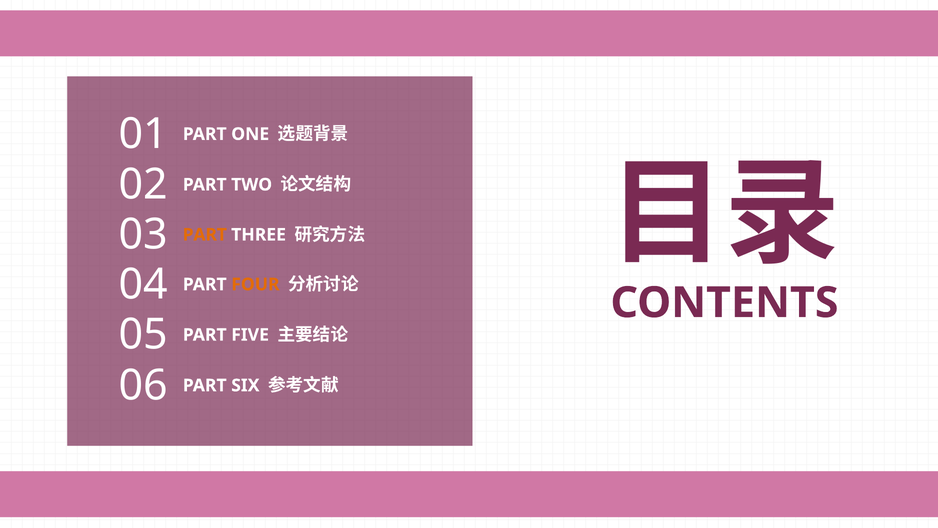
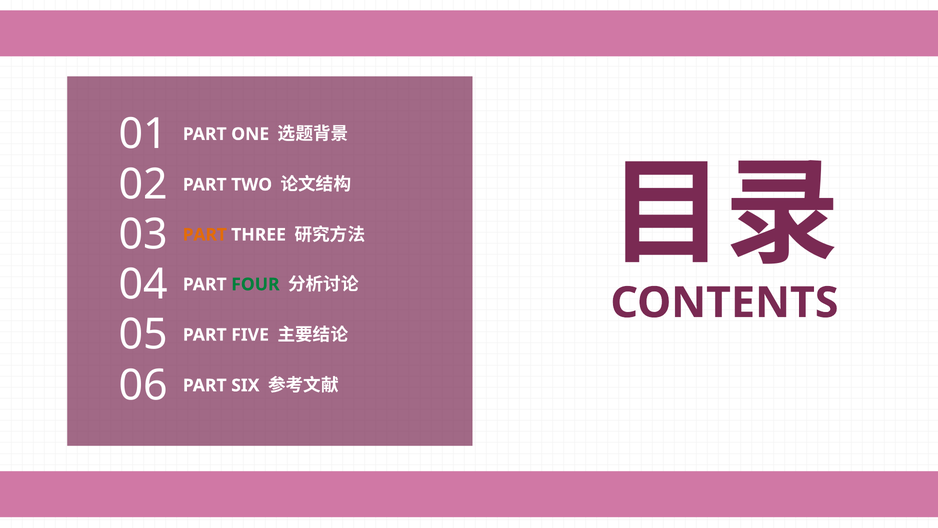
FOUR colour: orange -> green
